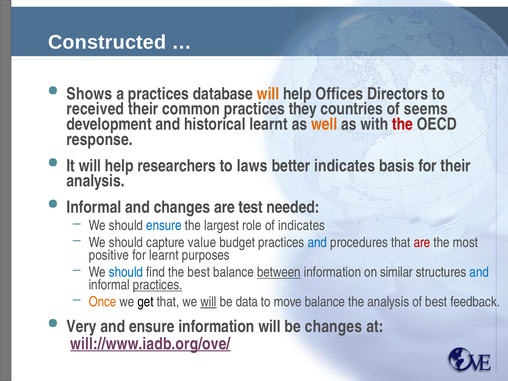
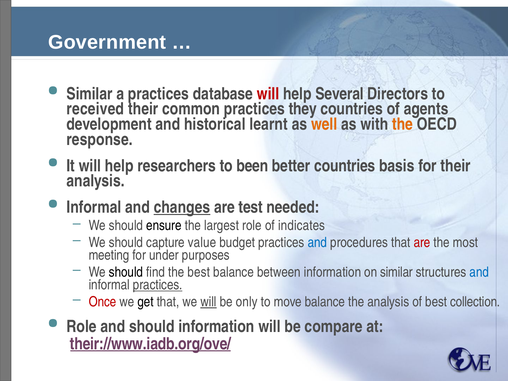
Constructed: Constructed -> Government
Shows at (89, 94): Shows -> Similar
will at (268, 94) colour: orange -> red
Offices: Offices -> Several
seems: seems -> agents
the at (403, 124) colour: red -> orange
laws: laws -> been
better indicates: indicates -> countries
changes at (182, 207) underline: none -> present
ensure at (164, 226) colour: blue -> black
positive: positive -> meeting
for learnt: learnt -> under
should at (126, 272) colour: blue -> black
between underline: present -> none
Once colour: orange -> red
data: data -> only
feedback: feedback -> collection
Very at (82, 327): Very -> Role
and ensure: ensure -> should
be changes: changes -> compare
will://www.iadb.org/ove/: will://www.iadb.org/ove/ -> their://www.iadb.org/ove/
